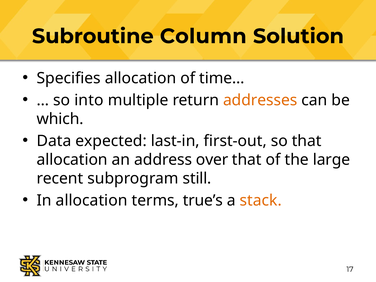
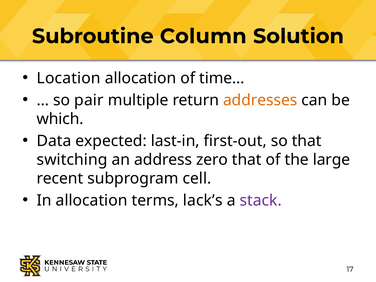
Specifies: Specifies -> Location
into: into -> pair
allocation at (72, 160): allocation -> switching
over: over -> zero
still: still -> cell
true’s: true’s -> lack’s
stack colour: orange -> purple
